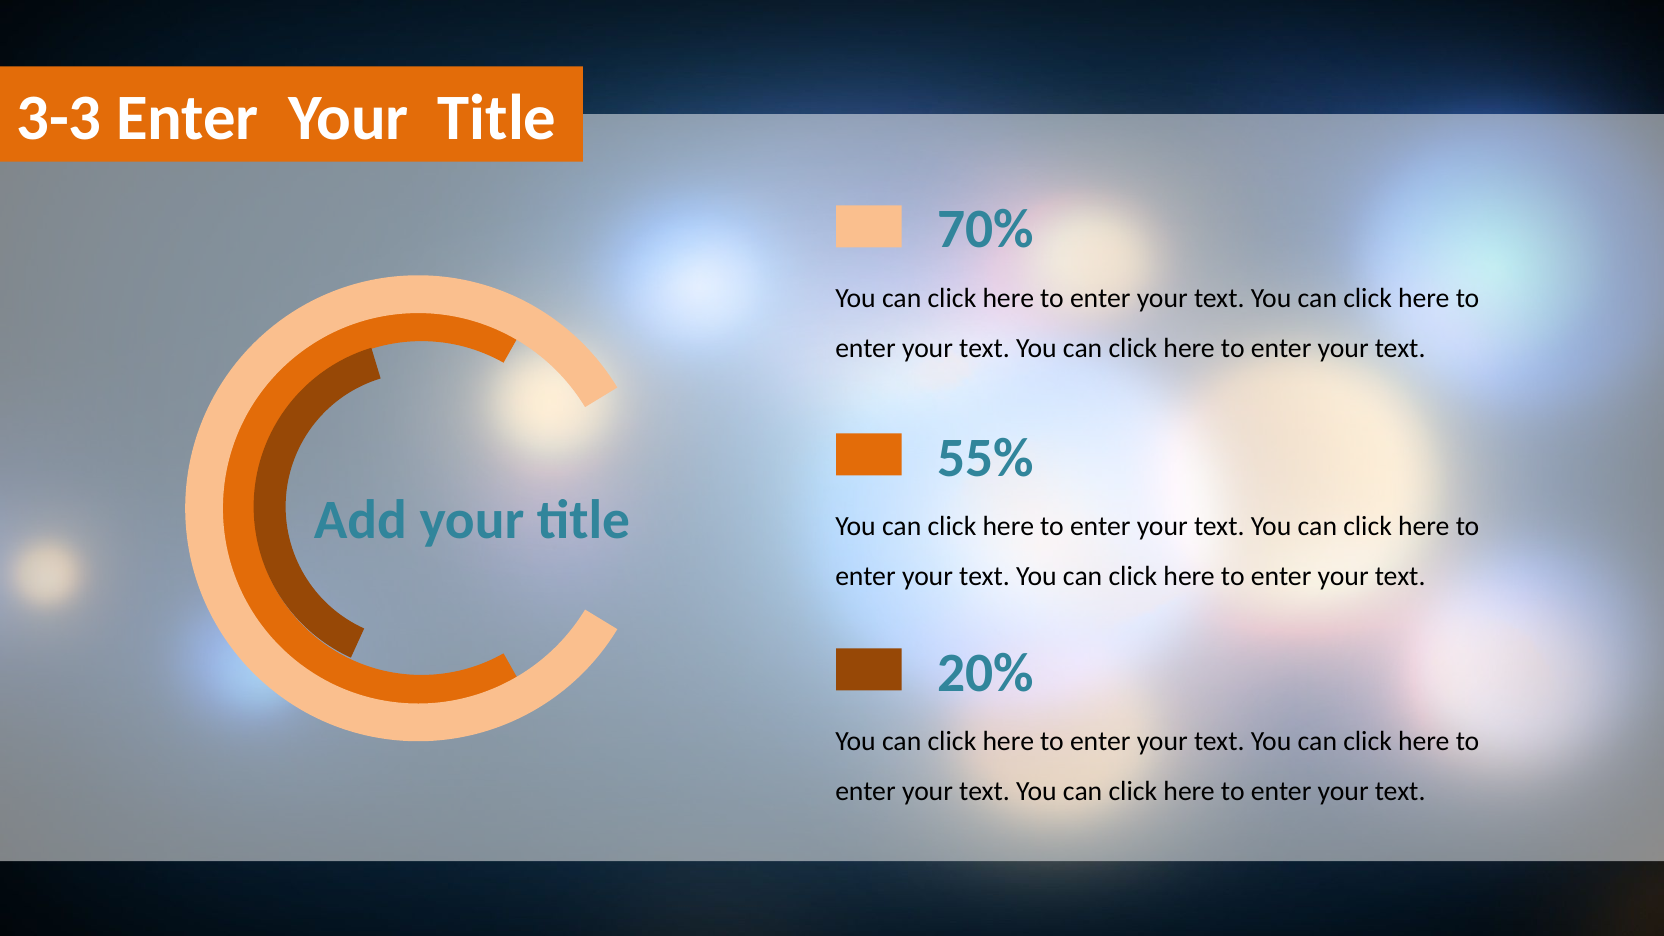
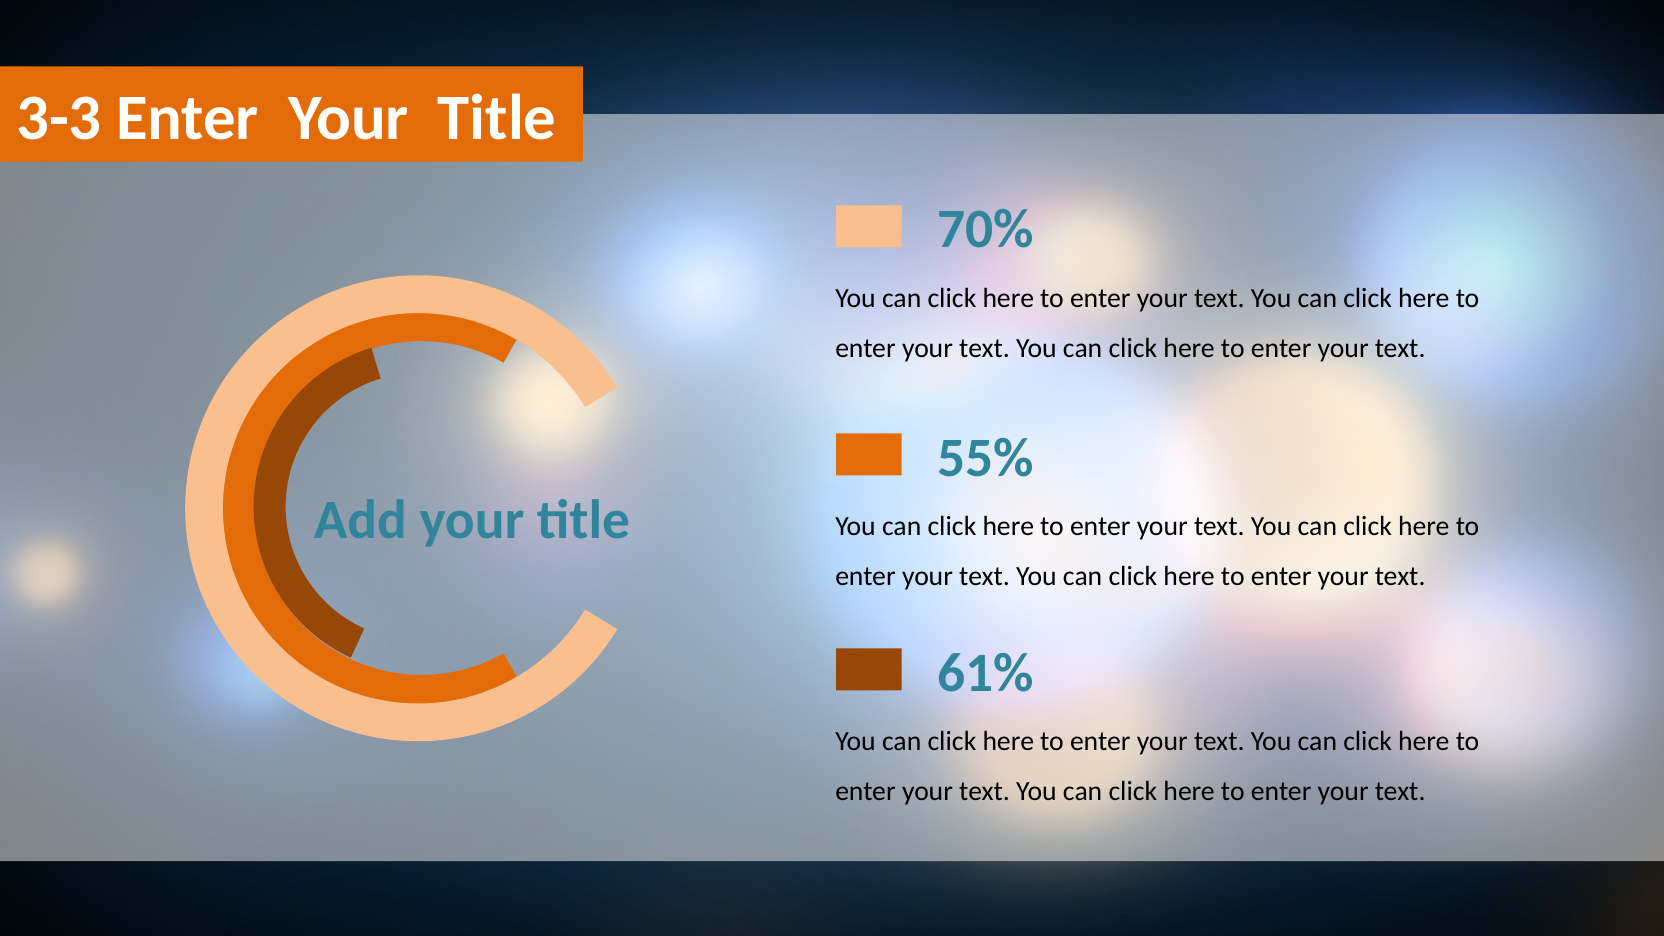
20%: 20% -> 61%
